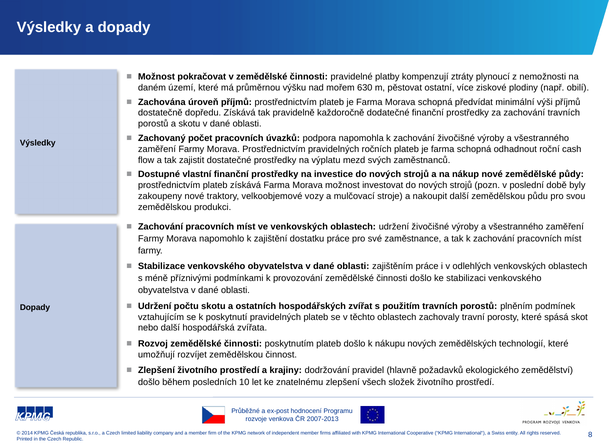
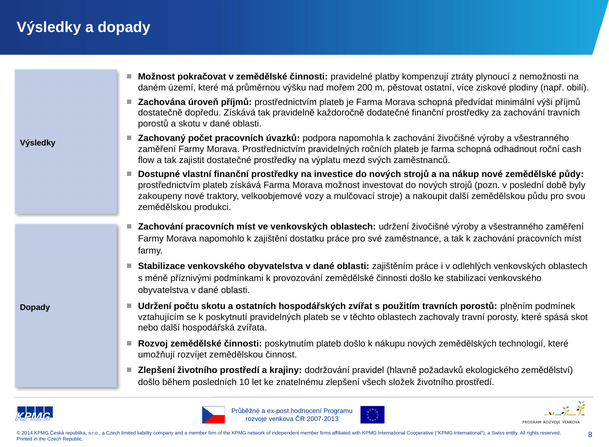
630: 630 -> 200
